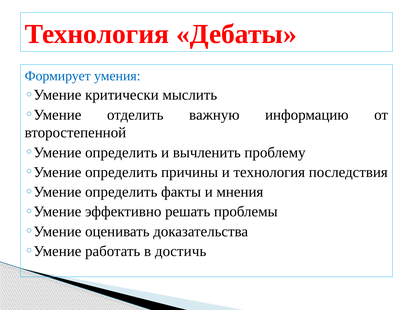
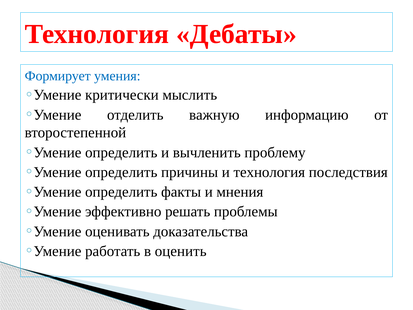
достичь: достичь -> оценить
